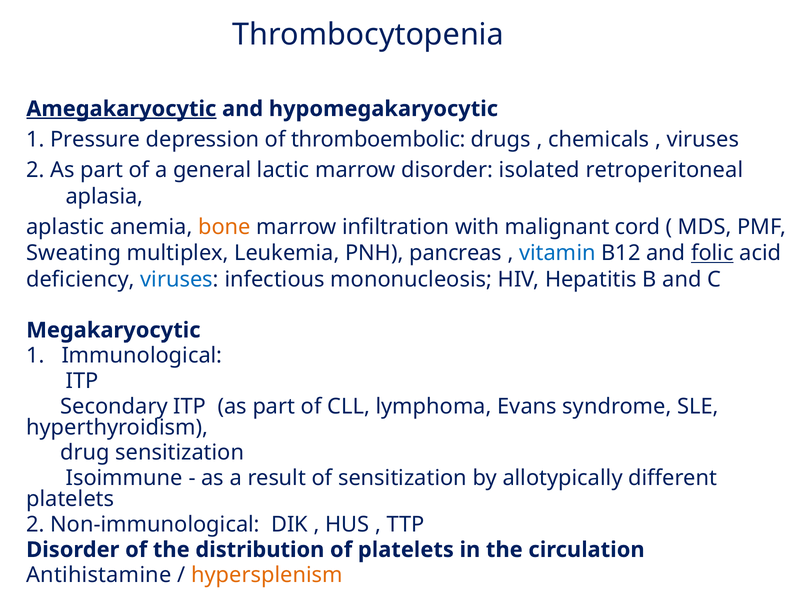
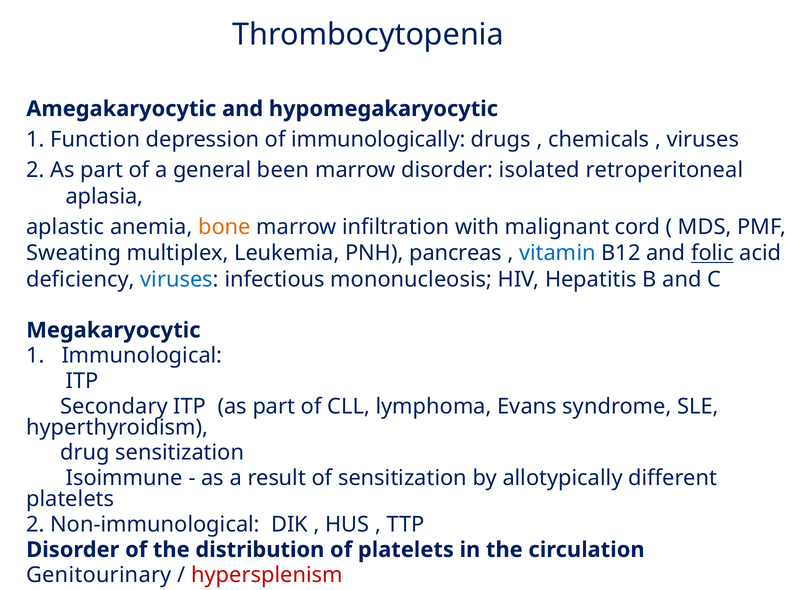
Amegakaryocytic underline: present -> none
Pressure: Pressure -> Function
thromboembolic: thromboembolic -> immunologically
lactic: lactic -> been
Antihistamine: Antihistamine -> Genitourinary
hypersplenism colour: orange -> red
